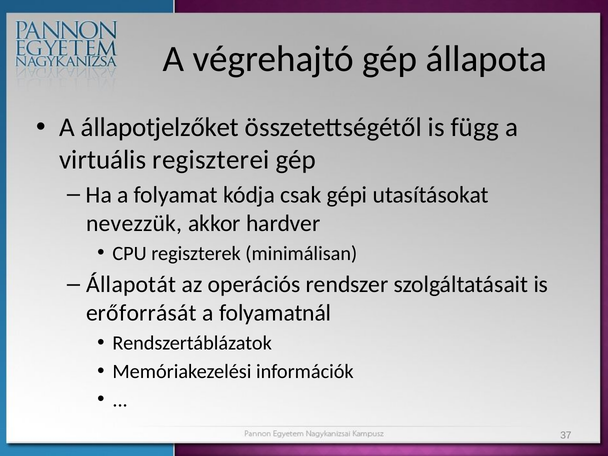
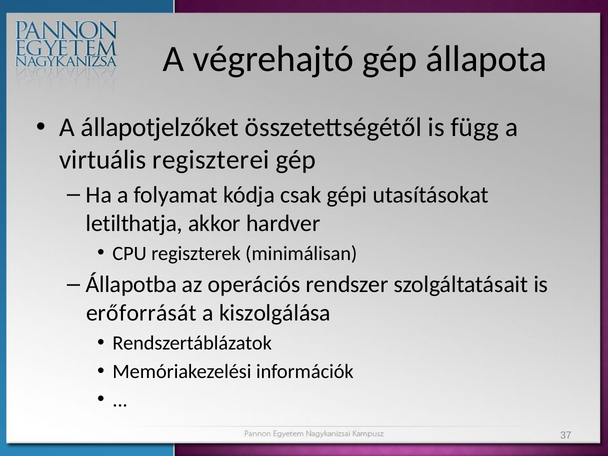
nevezzük: nevezzük -> letilthatja
Állapotát: Állapotát -> Állapotba
folyamatnál: folyamatnál -> kiszolgálása
